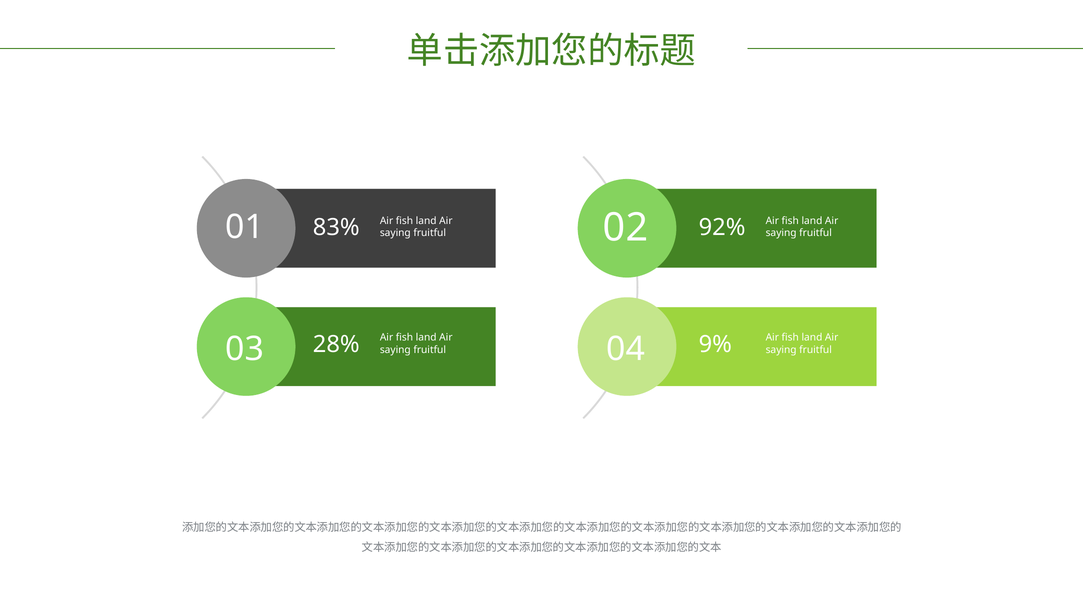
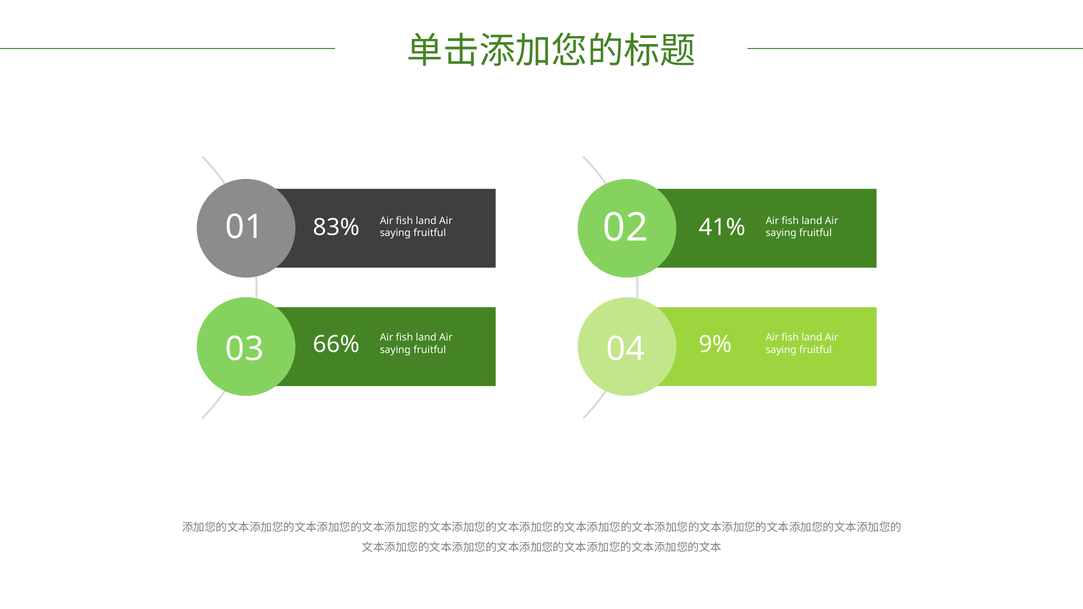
92%: 92% -> 41%
28%: 28% -> 66%
